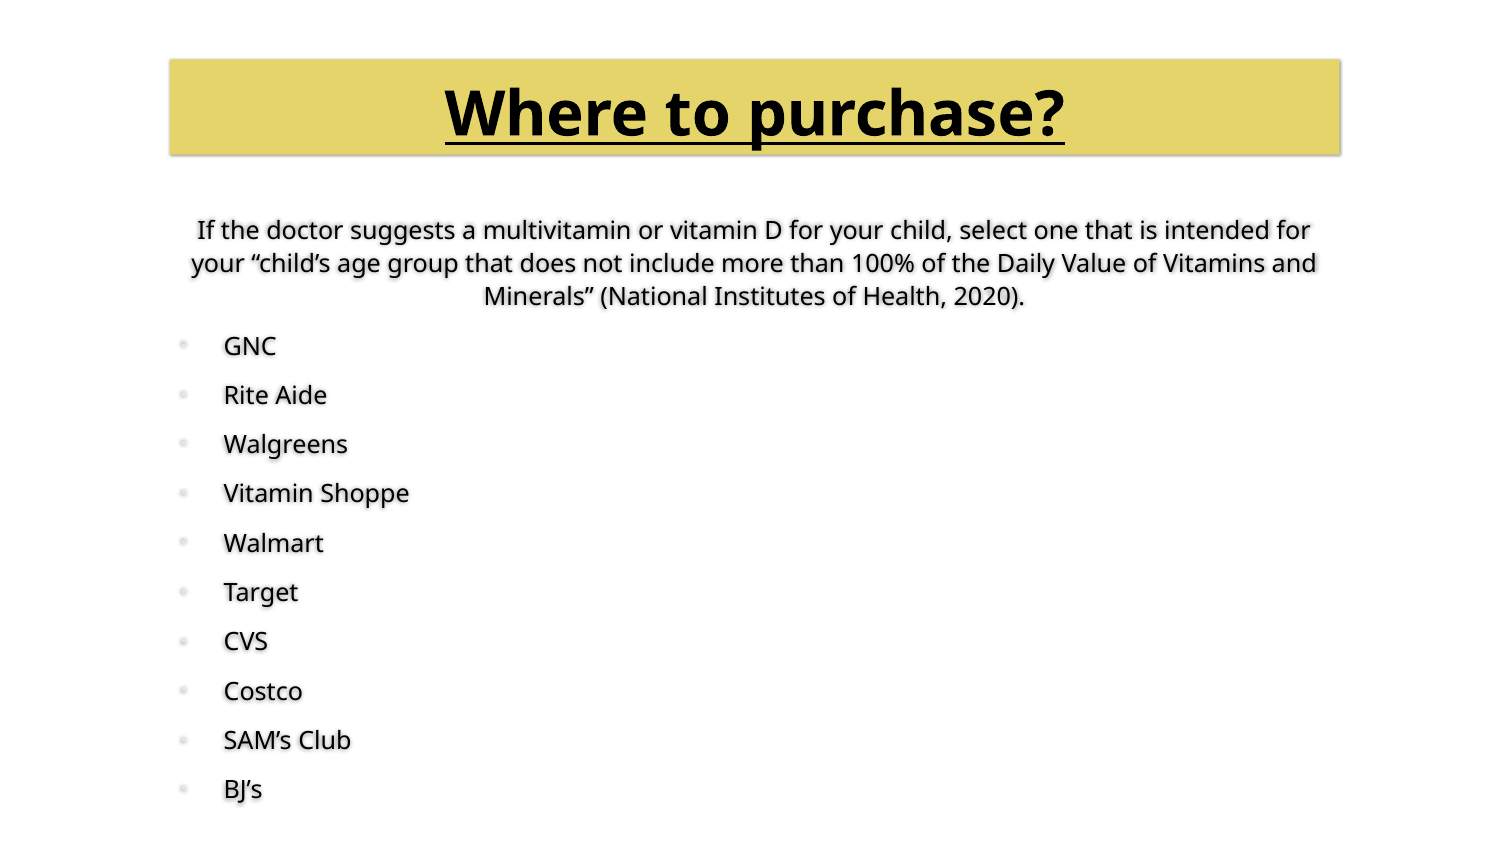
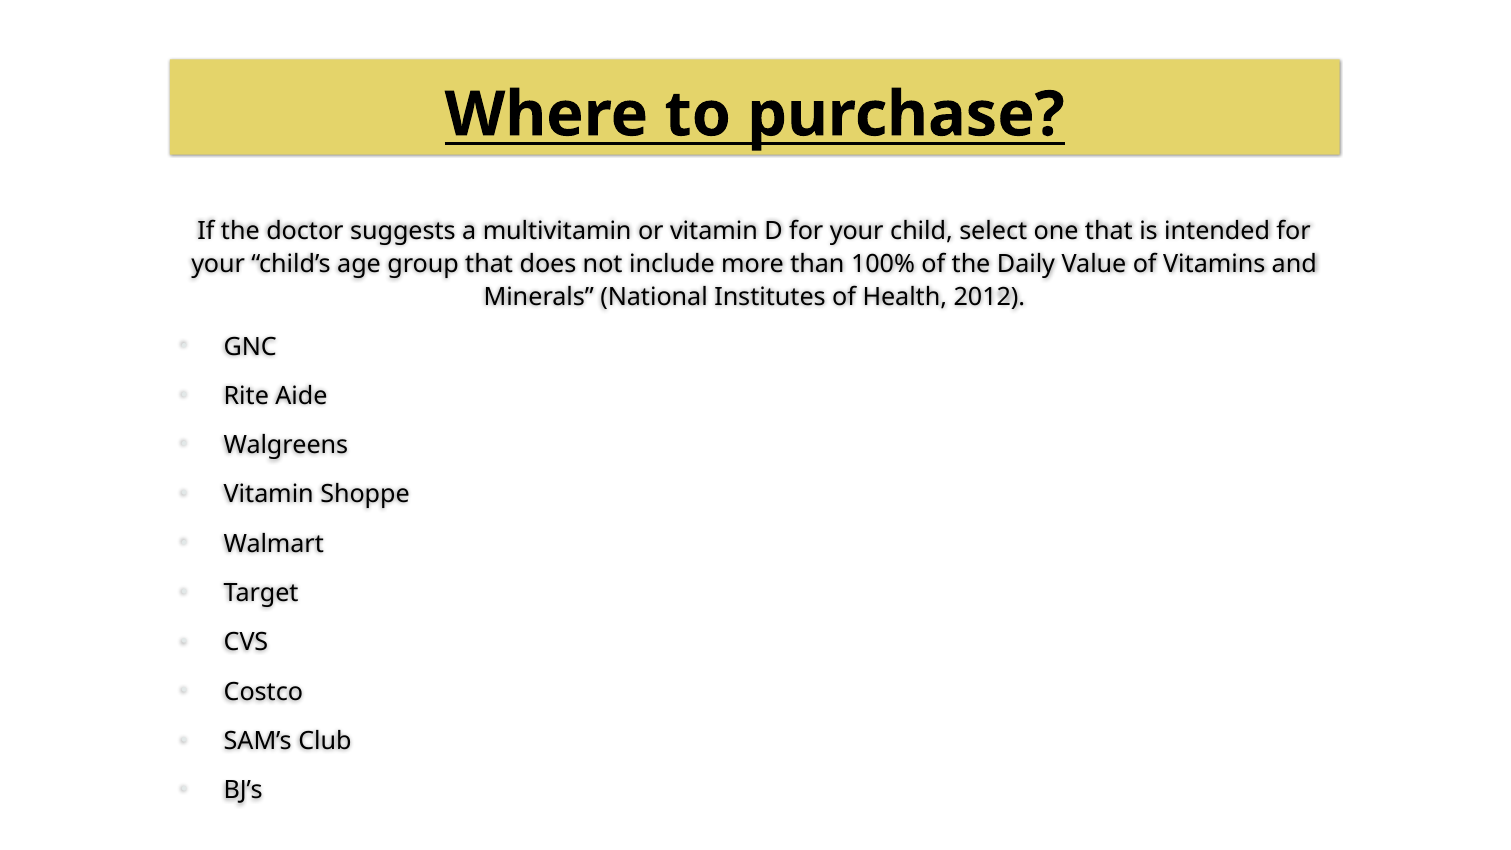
2020: 2020 -> 2012
